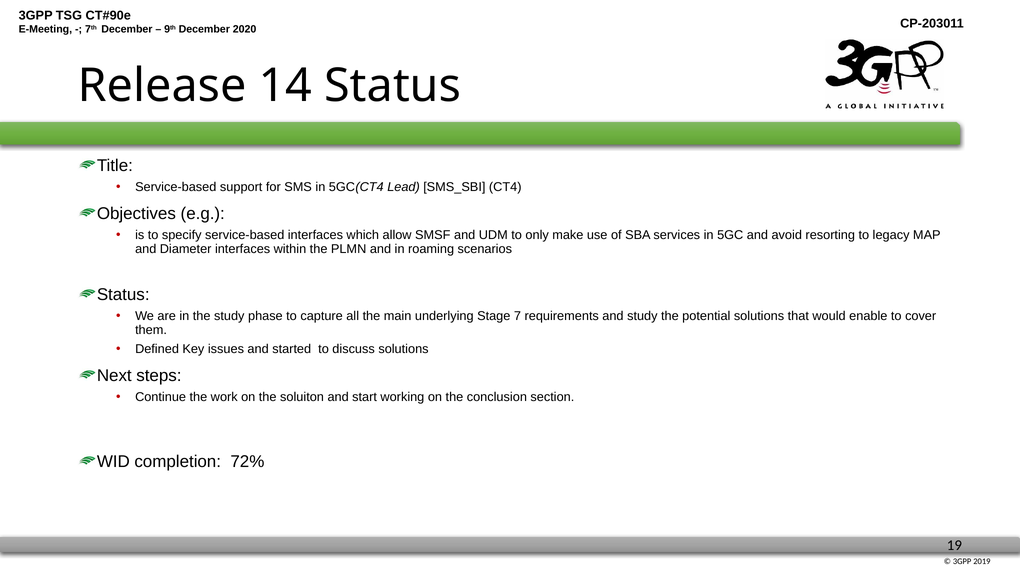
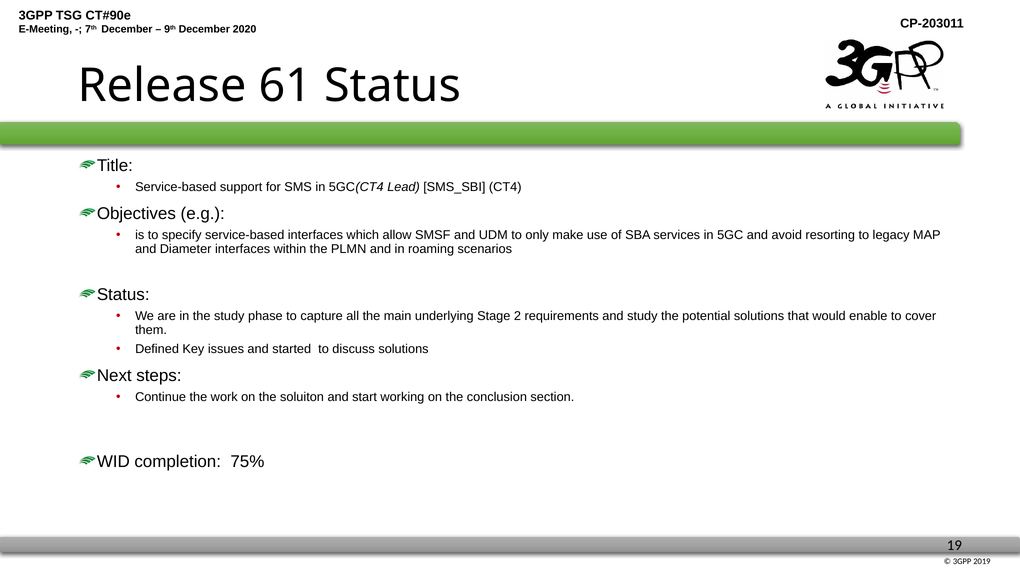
14: 14 -> 61
7: 7 -> 2
72%: 72% -> 75%
